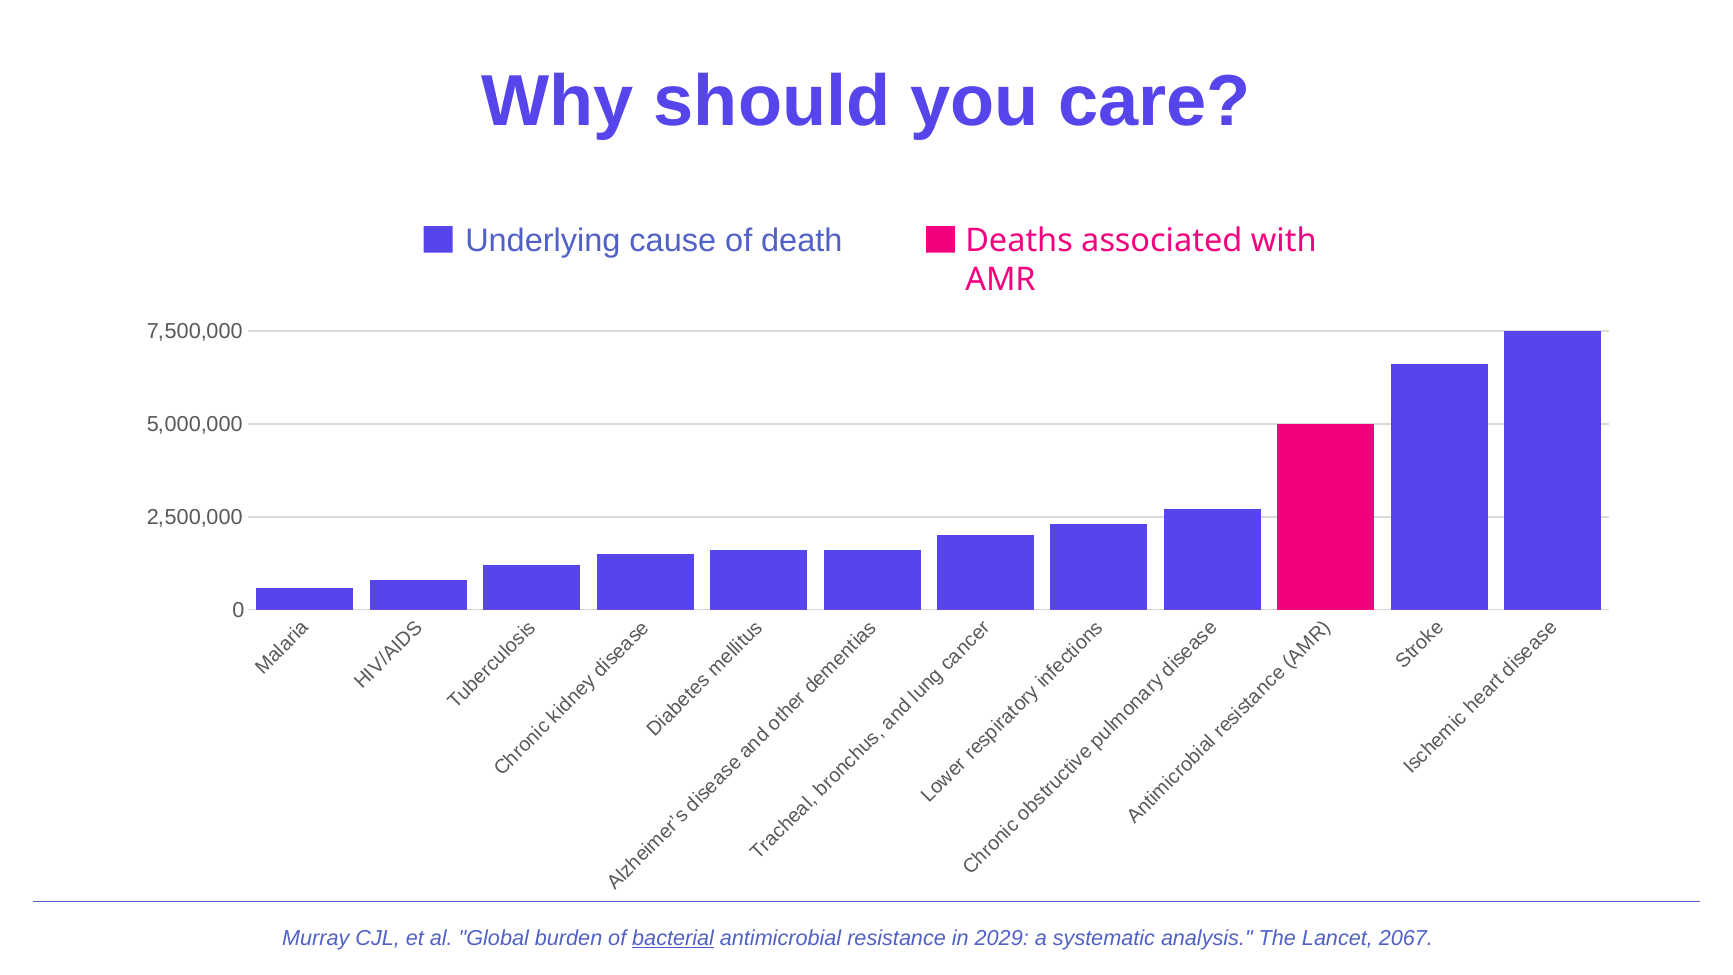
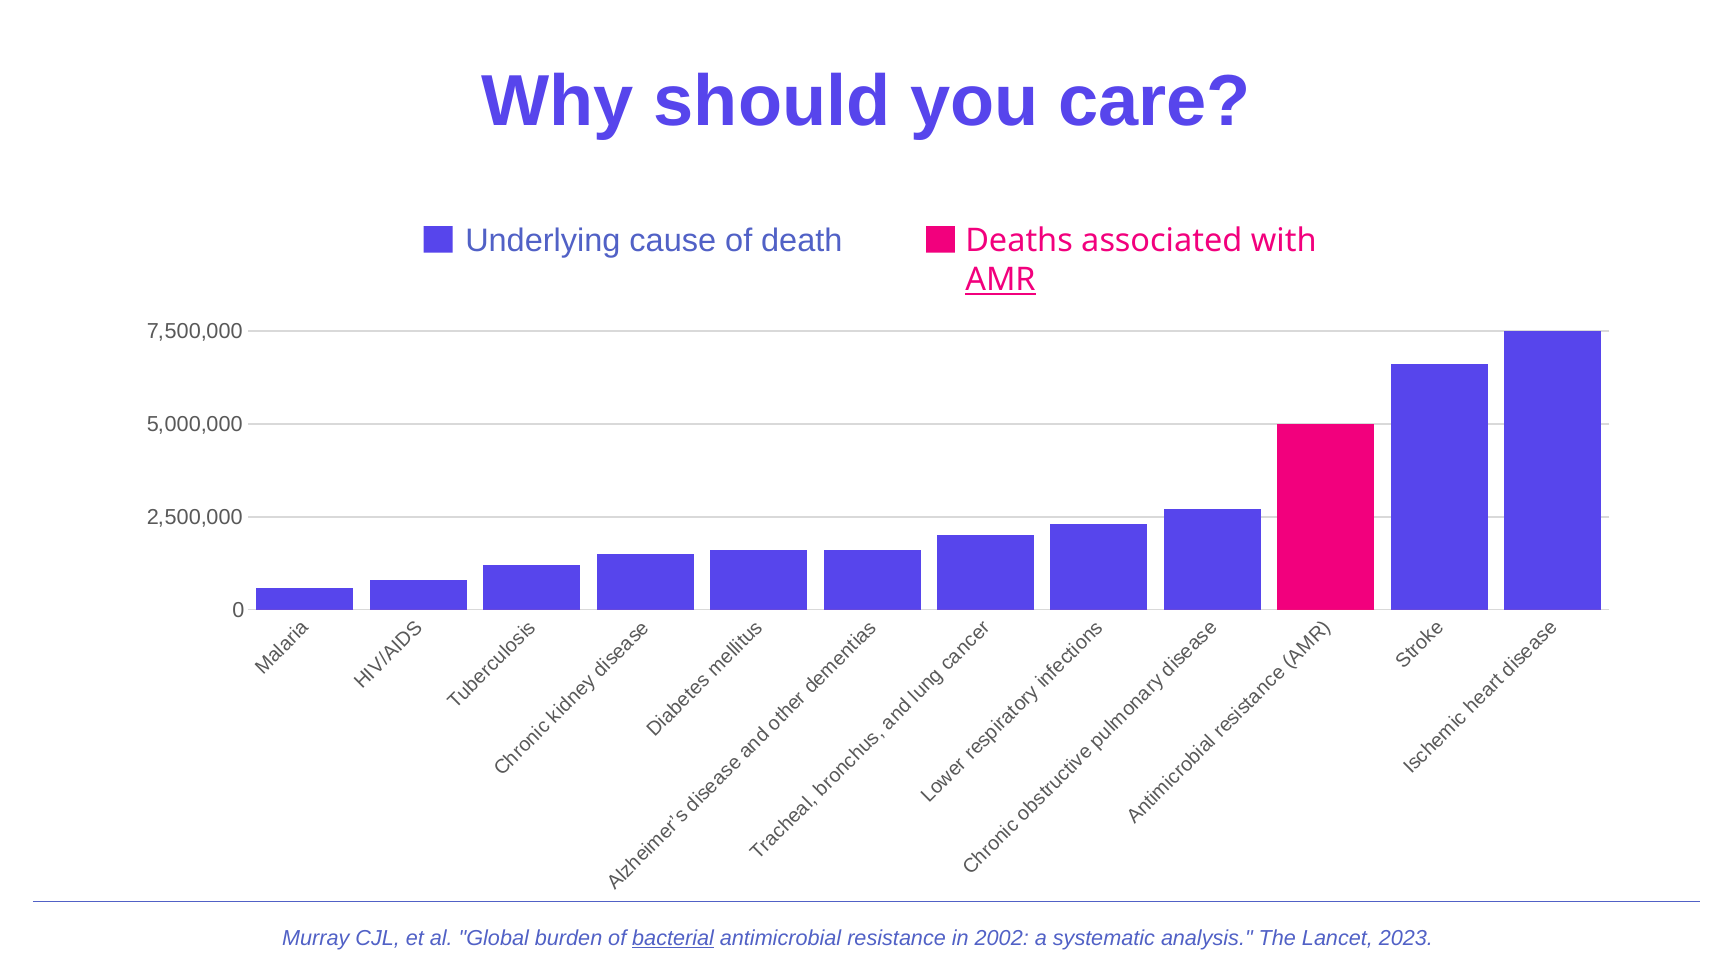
AMR underline: none -> present
2029: 2029 -> 2002
2067: 2067 -> 2023
